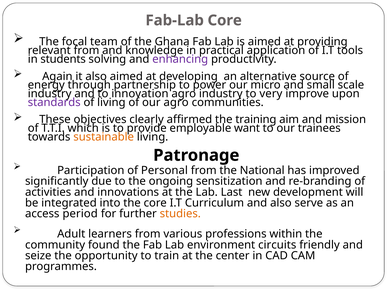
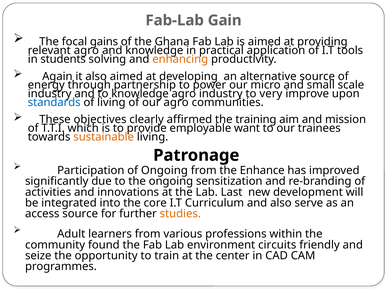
Fab-Lab Core: Core -> Gain
team: team -> gains
relevant from: from -> agro
enhancing colour: purple -> orange
to innovation: innovation -> knowledge
standards colour: purple -> blue
of Personal: Personal -> Ongoing
National: National -> Enhance
access period: period -> source
